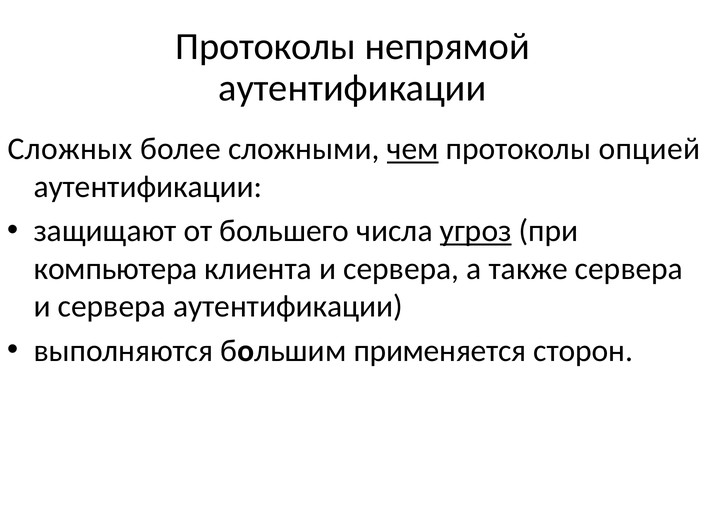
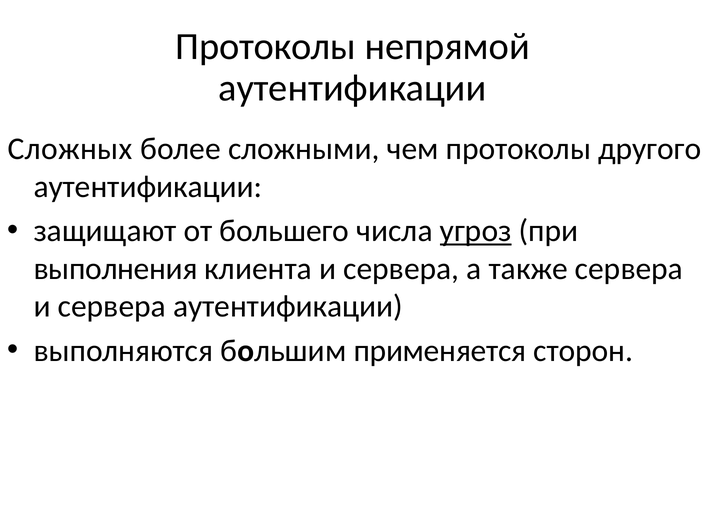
чем underline: present -> none
опцией: опцией -> другого
компьютера: компьютера -> выполнения
